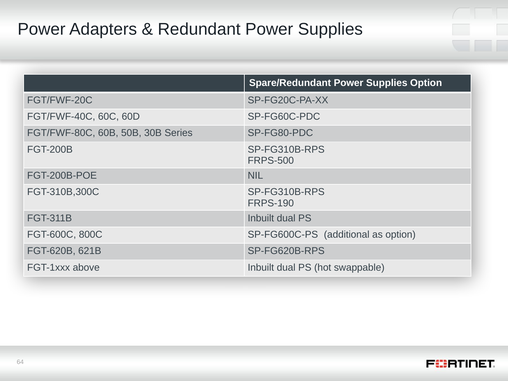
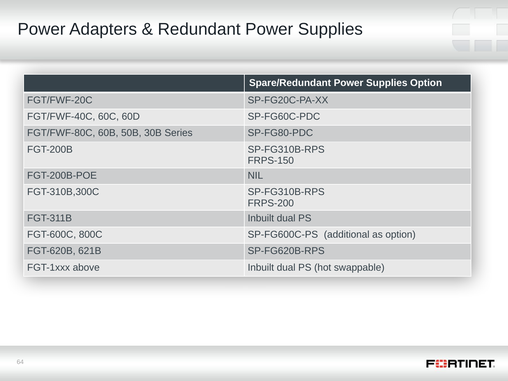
FRPS-500: FRPS-500 -> FRPS-150
FRPS-190: FRPS-190 -> FRPS-200
